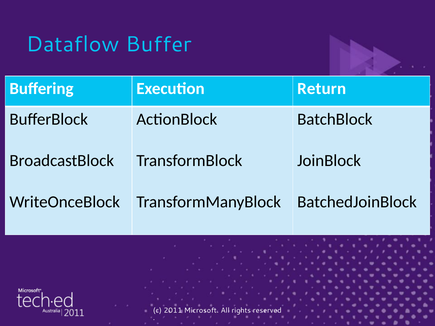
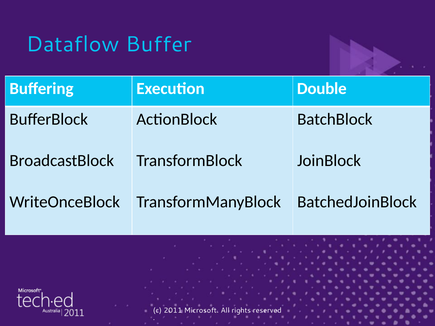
Return: Return -> Double
